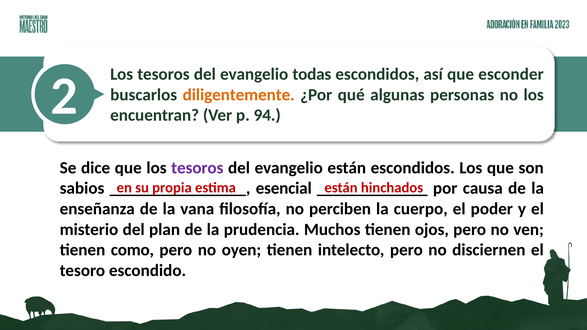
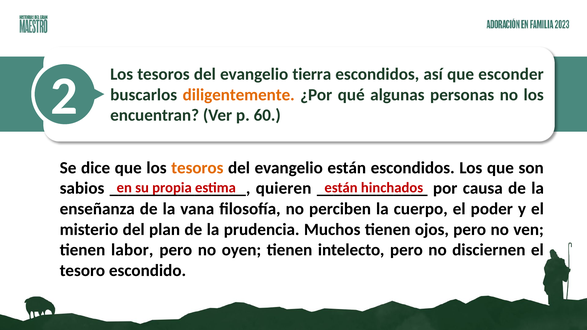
todas: todas -> tierra
94: 94 -> 60
tesoros at (197, 168) colour: purple -> orange
esencial: esencial -> quieren
como: como -> labor
